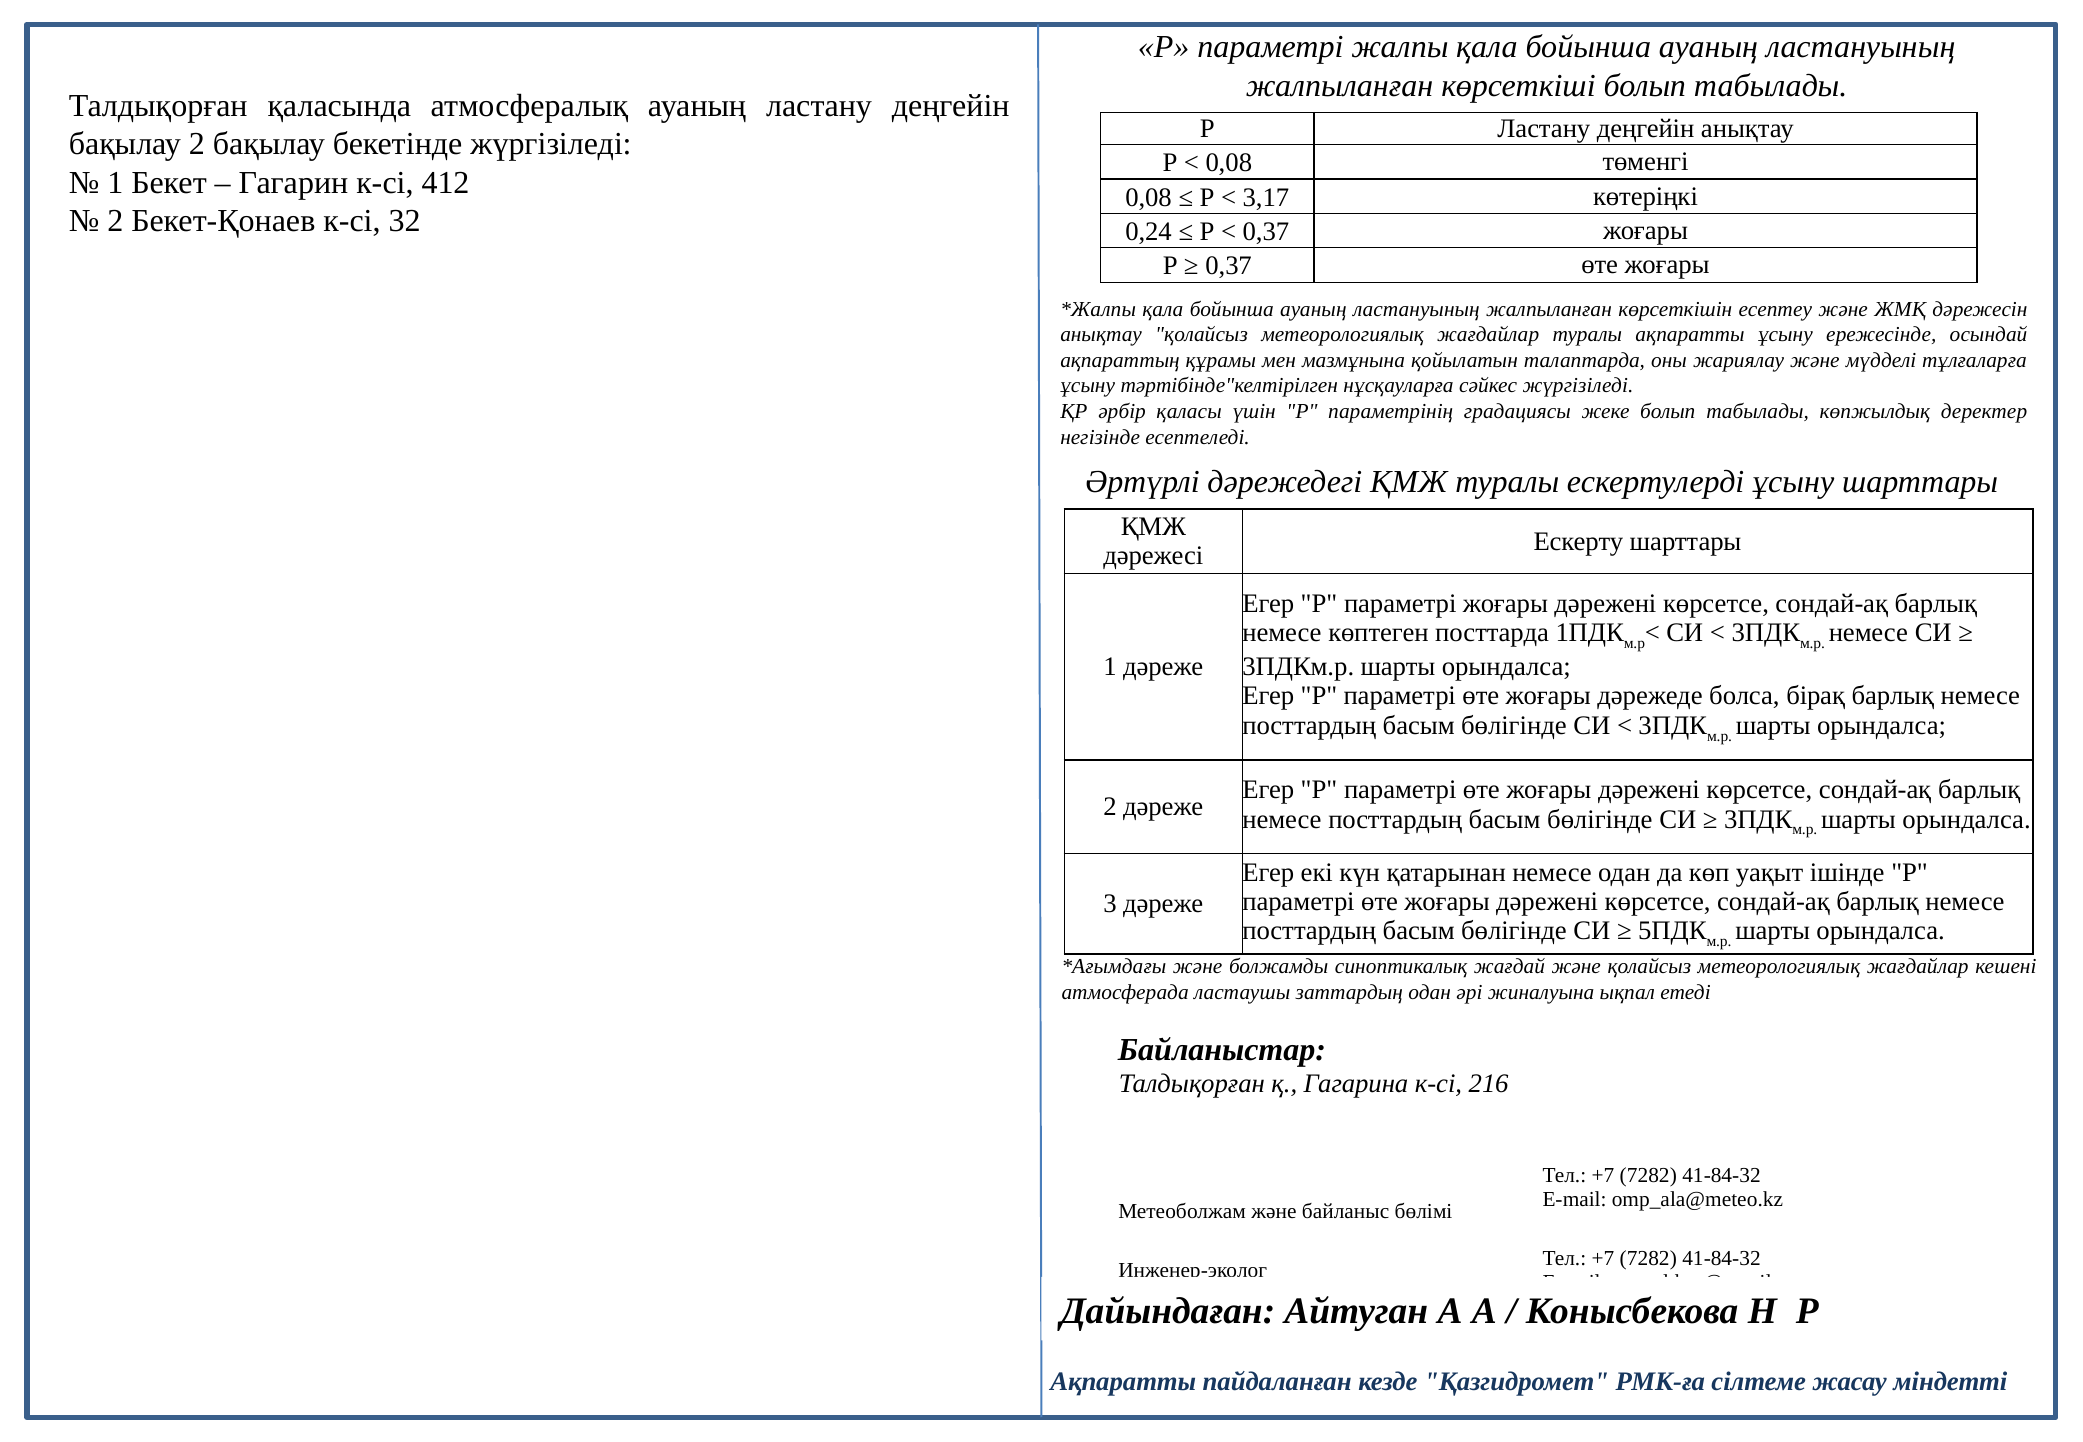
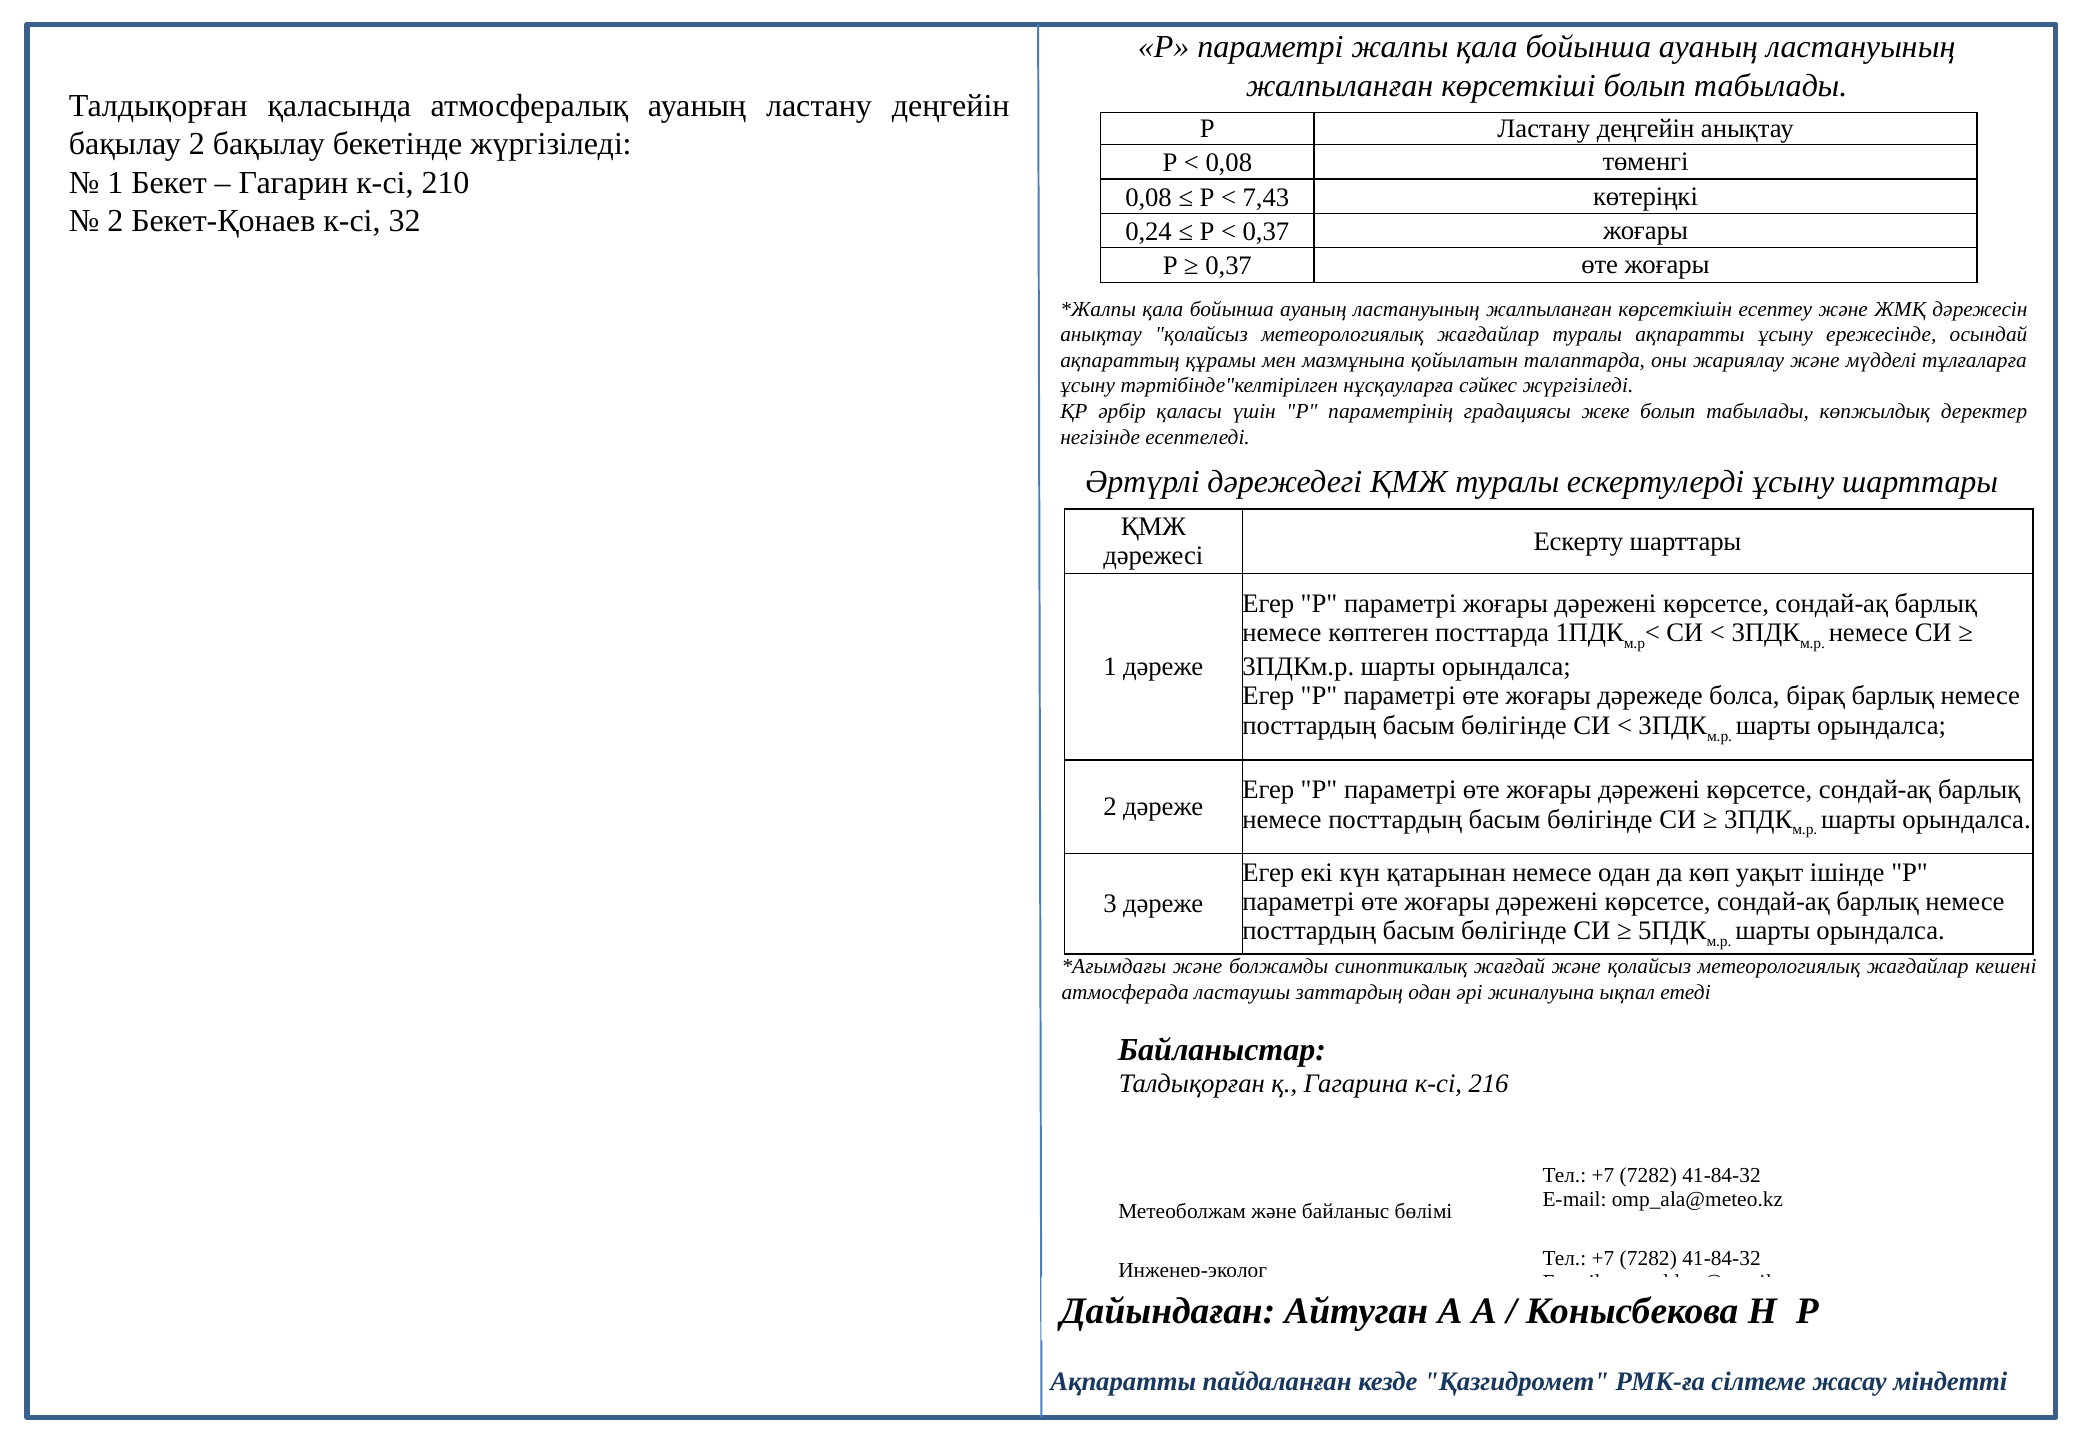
412: 412 -> 210
3,17: 3,17 -> 7,43
